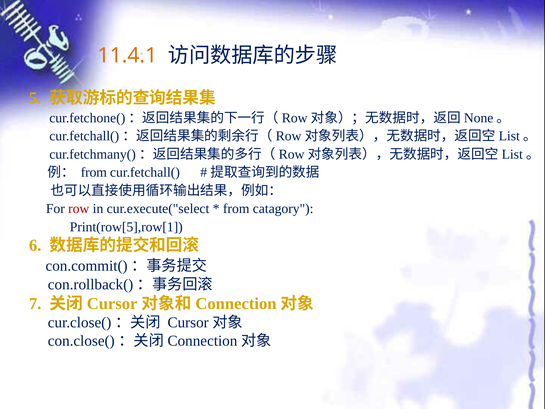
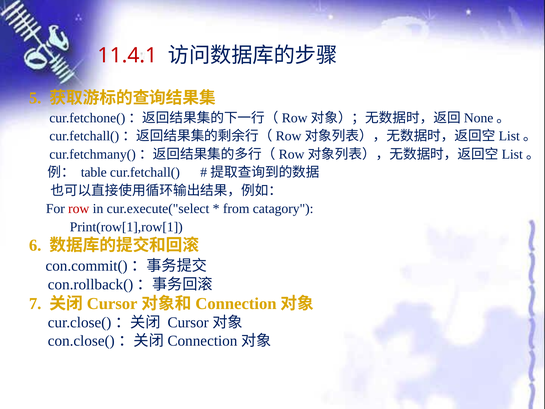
11.4.1 colour: orange -> red
from at (94, 172): from -> table
Print(row[5],row[1: Print(row[5],row[1 -> Print(row[1],row[1
